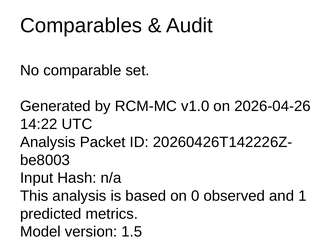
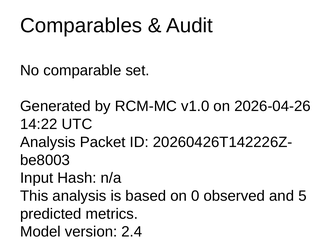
1: 1 -> 5
1.5: 1.5 -> 2.4
